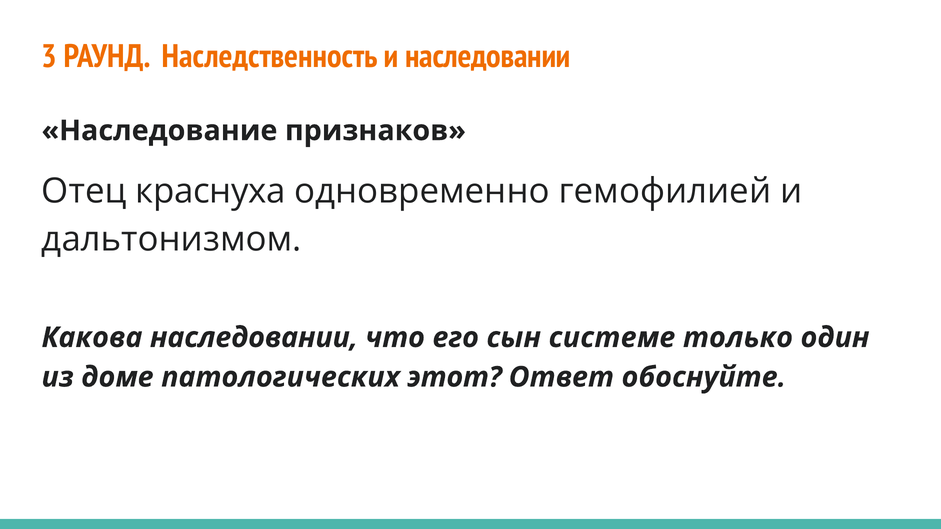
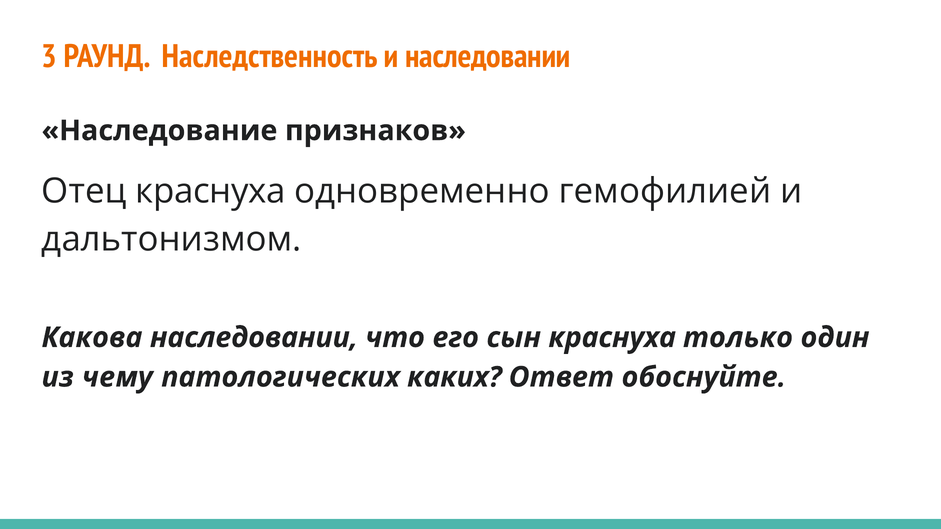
сын системе: системе -> краснуха
доме: доме -> чему
этот: этот -> каких
